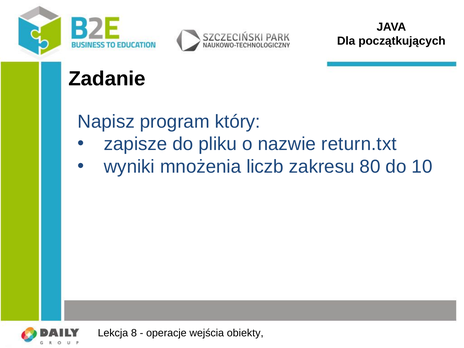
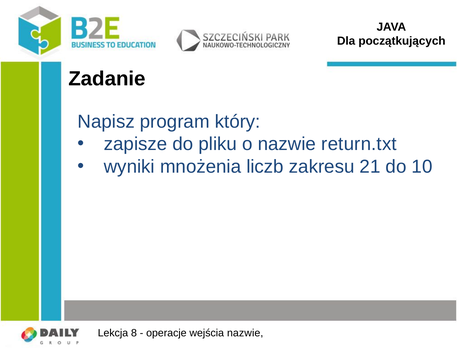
80: 80 -> 21
wejścia obiekty: obiekty -> nazwie
